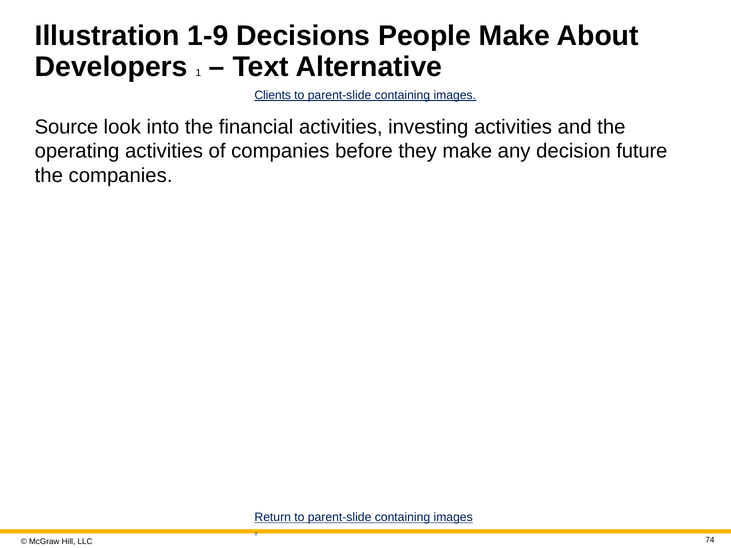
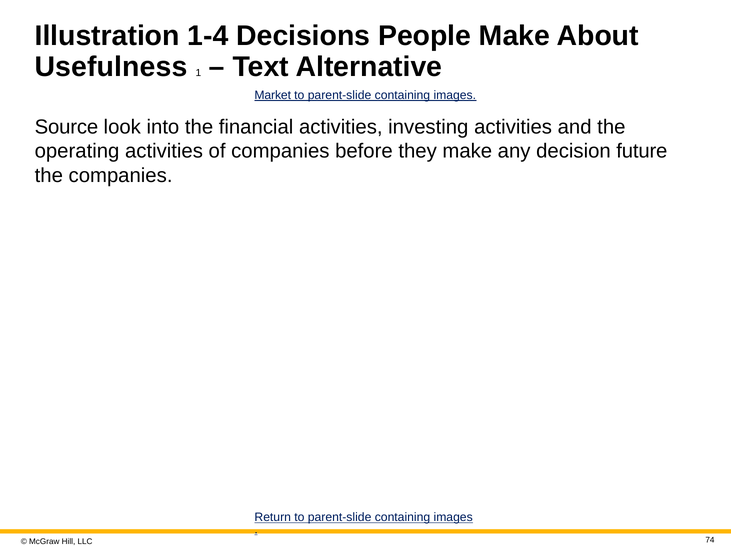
1-9: 1-9 -> 1-4
Developers: Developers -> Usefulness
Clients: Clients -> Market
